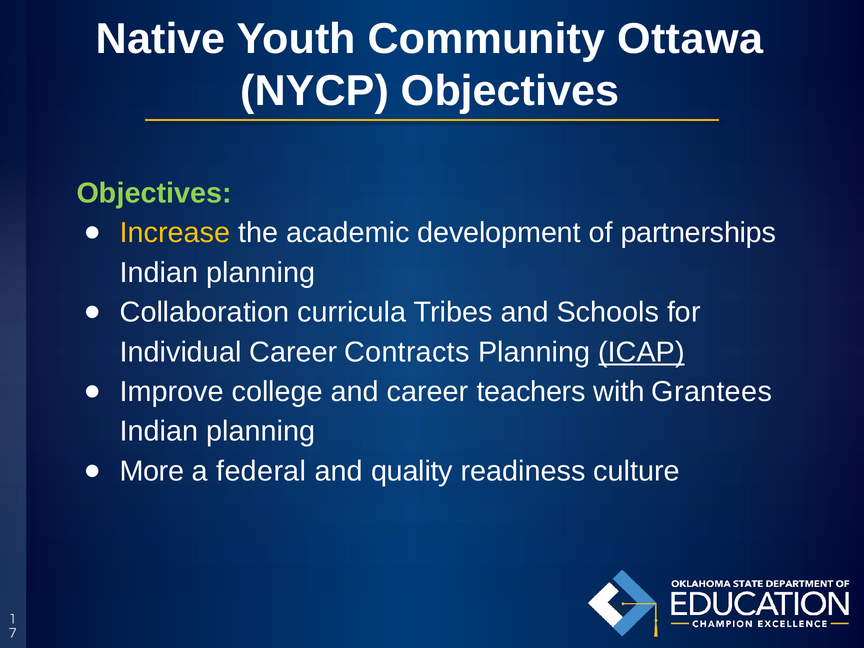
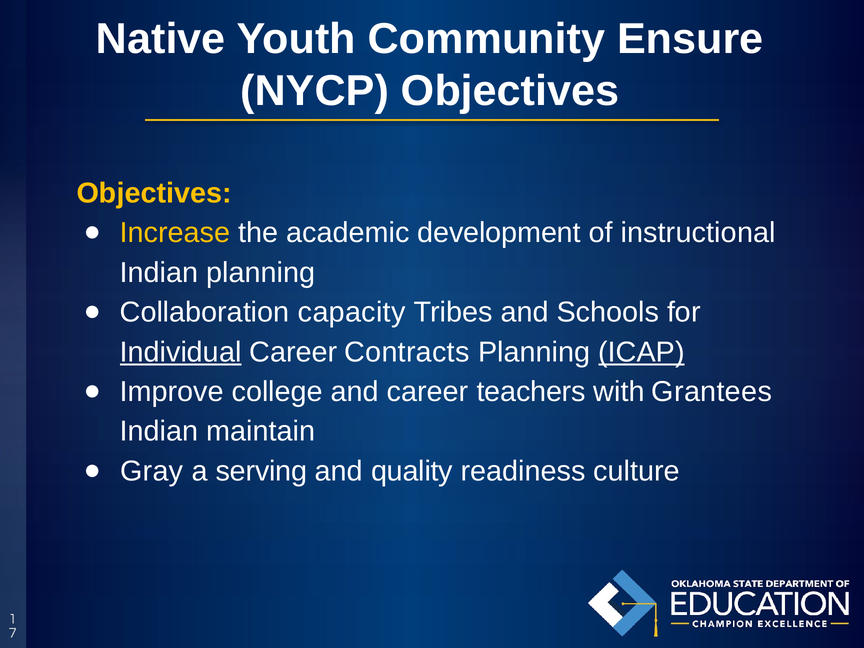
Ottawa: Ottawa -> Ensure
Objectives at (154, 193) colour: light green -> yellow
partnerships: partnerships -> instructional
curricula: curricula -> capacity
Individual underline: none -> present
planning at (261, 431): planning -> maintain
More: More -> Gray
federal: federal -> serving
